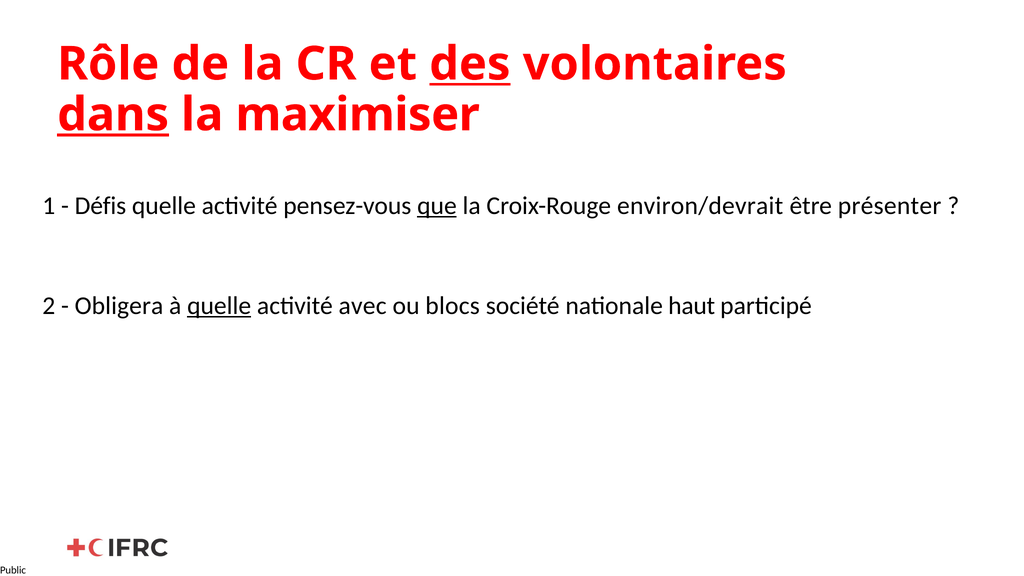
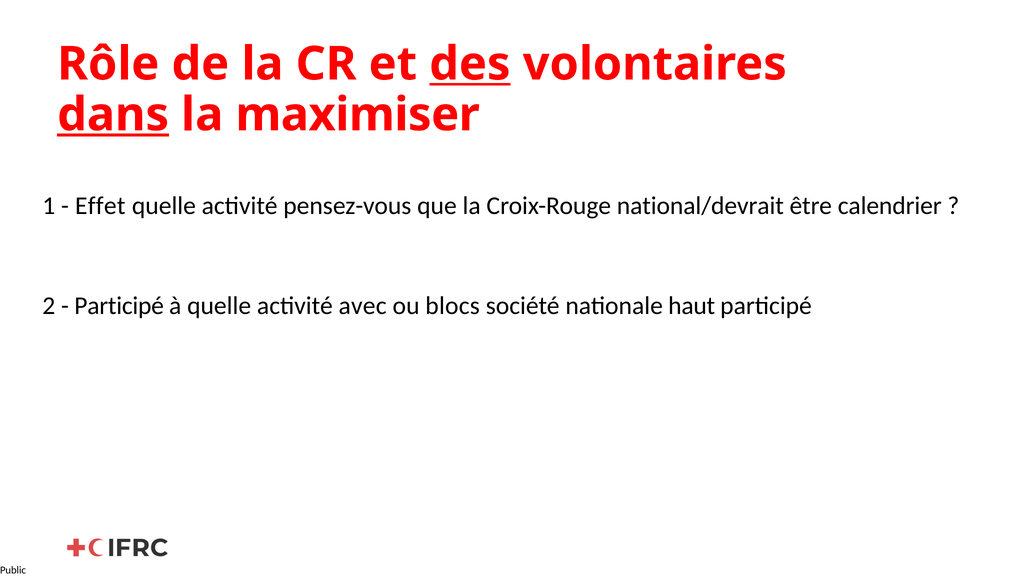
Défis: Défis -> Effet
que underline: present -> none
environ/devrait: environ/devrait -> national/devrait
présenter: présenter -> calendrier
Obligera at (119, 306): Obligera -> Participé
quelle at (219, 306) underline: present -> none
